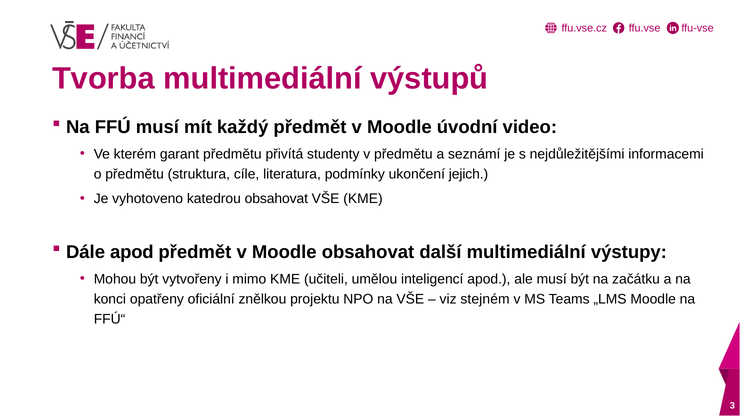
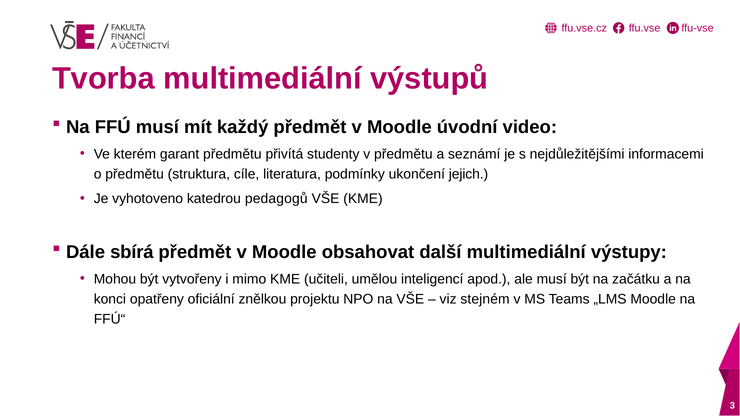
katedrou obsahovat: obsahovat -> pedagogů
Dále apod: apod -> sbírá
